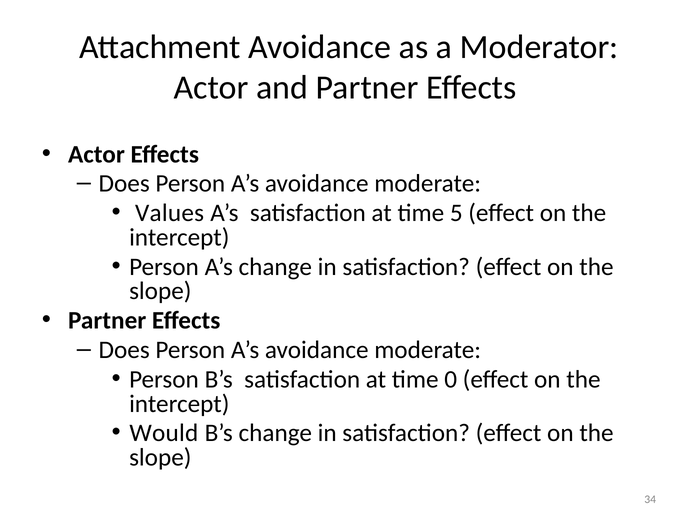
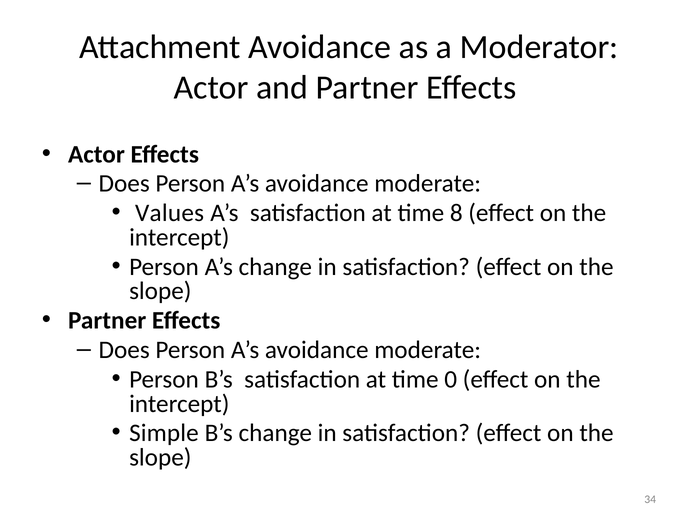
5: 5 -> 8
Would: Would -> Simple
